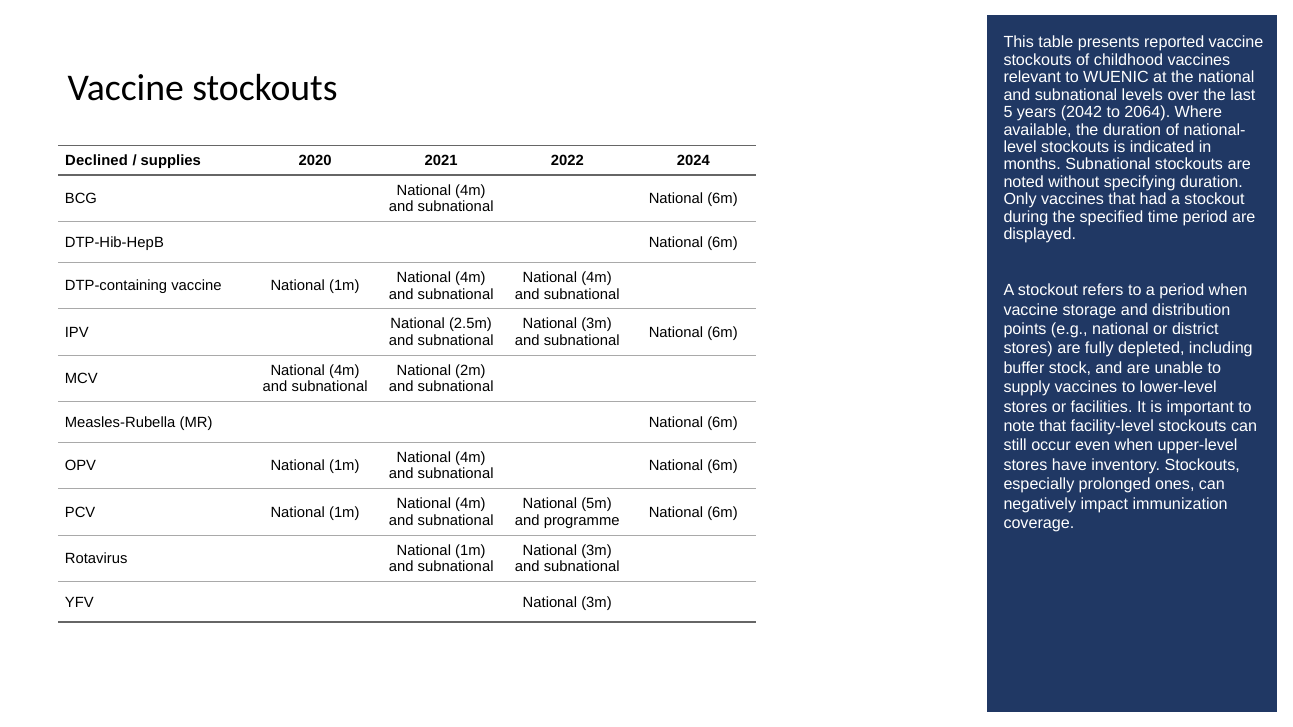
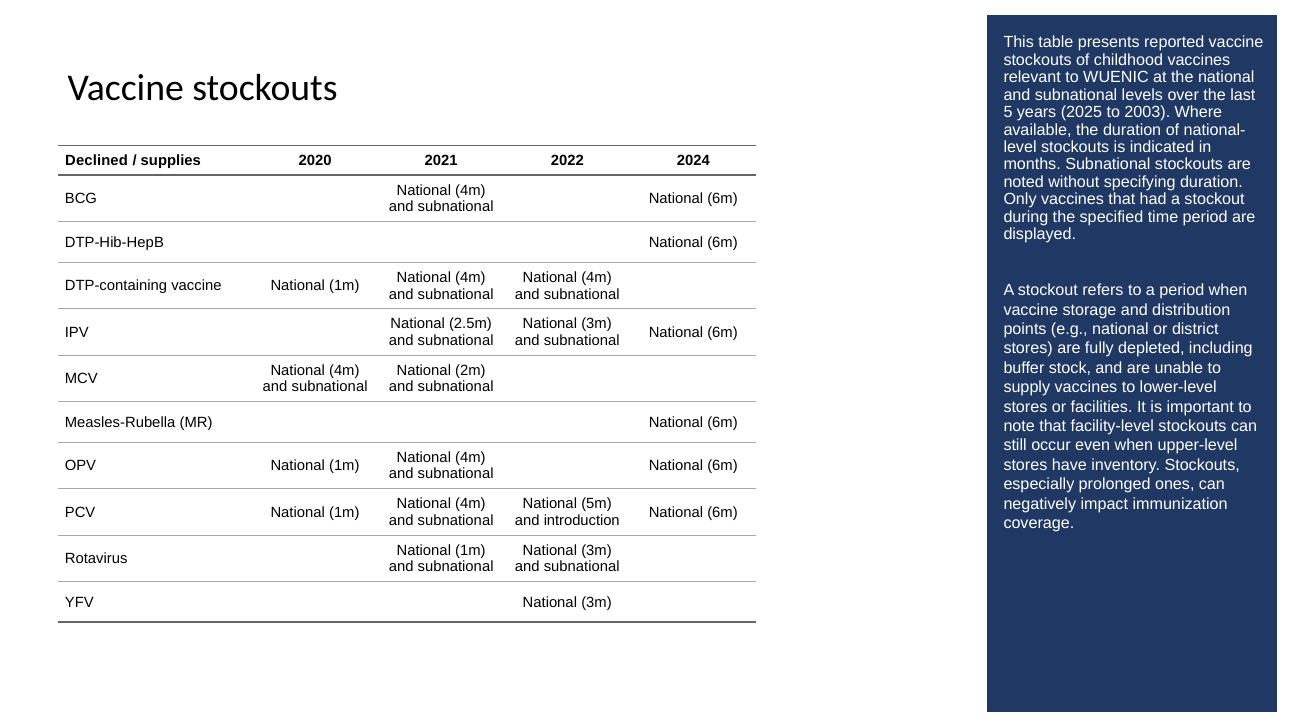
2042: 2042 -> 2025
2064: 2064 -> 2003
programme: programme -> introduction
